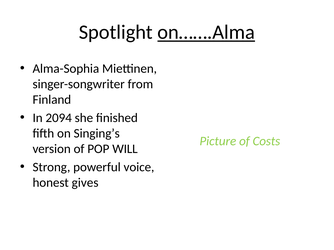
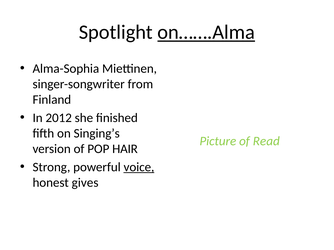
2094: 2094 -> 2012
Costs: Costs -> Read
WILL: WILL -> HAIR
voice underline: none -> present
